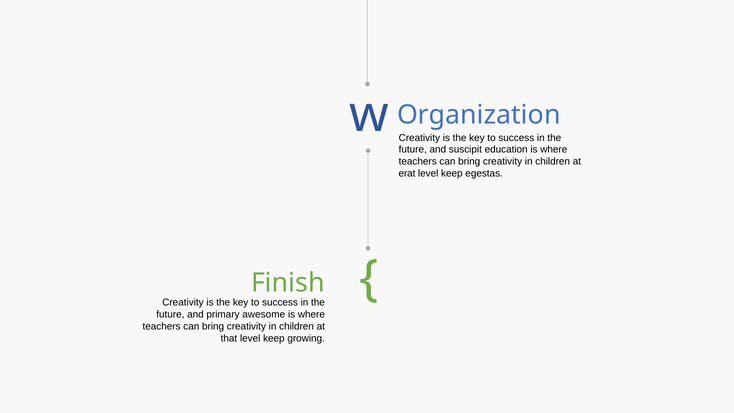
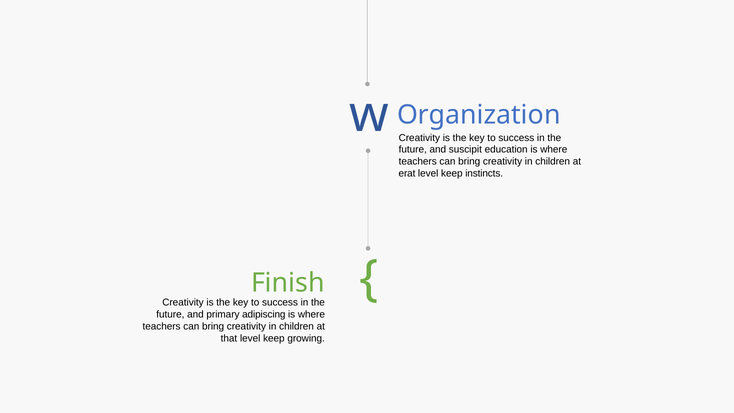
egestas: egestas -> instincts
awesome: awesome -> adipiscing
